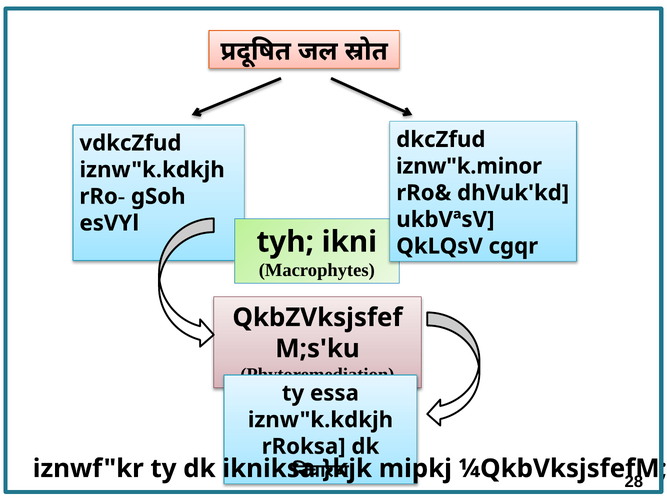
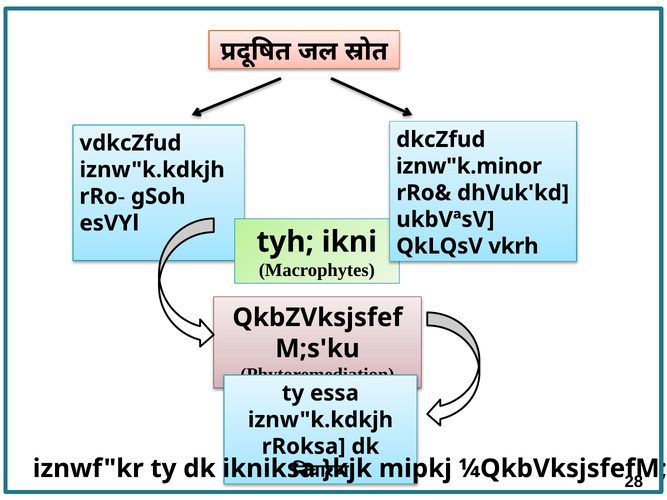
cgqr: cgqr -> vkrh
